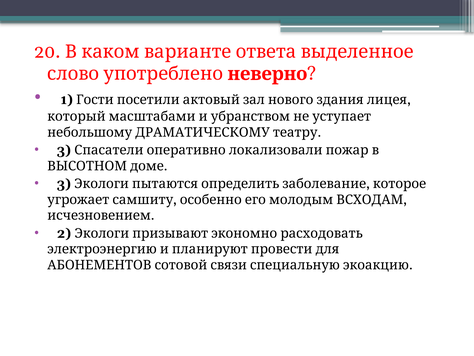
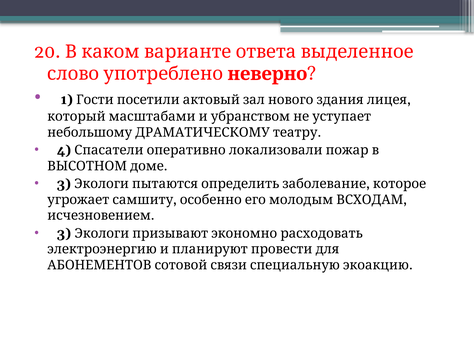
3 at (64, 150): 3 -> 4
2 at (64, 233): 2 -> 3
